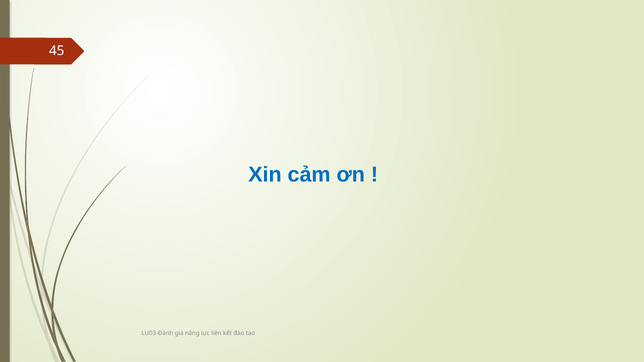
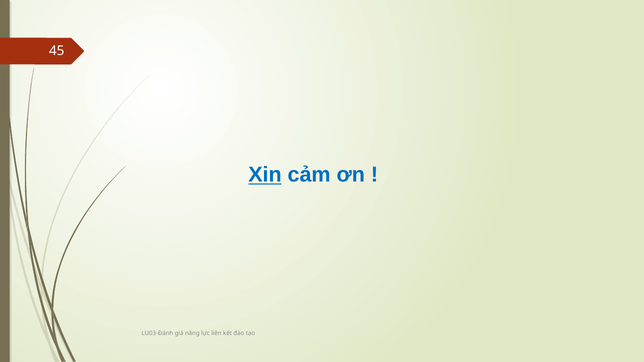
Xin underline: none -> present
